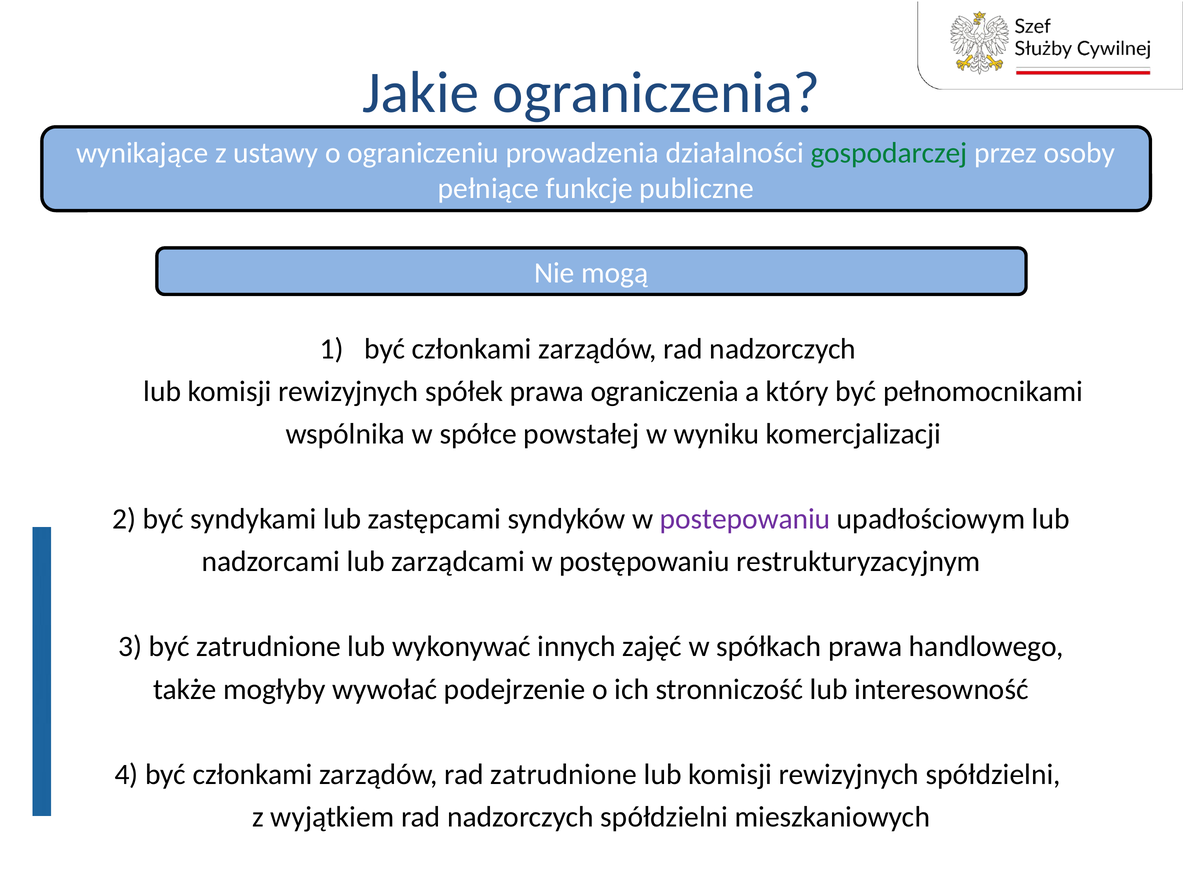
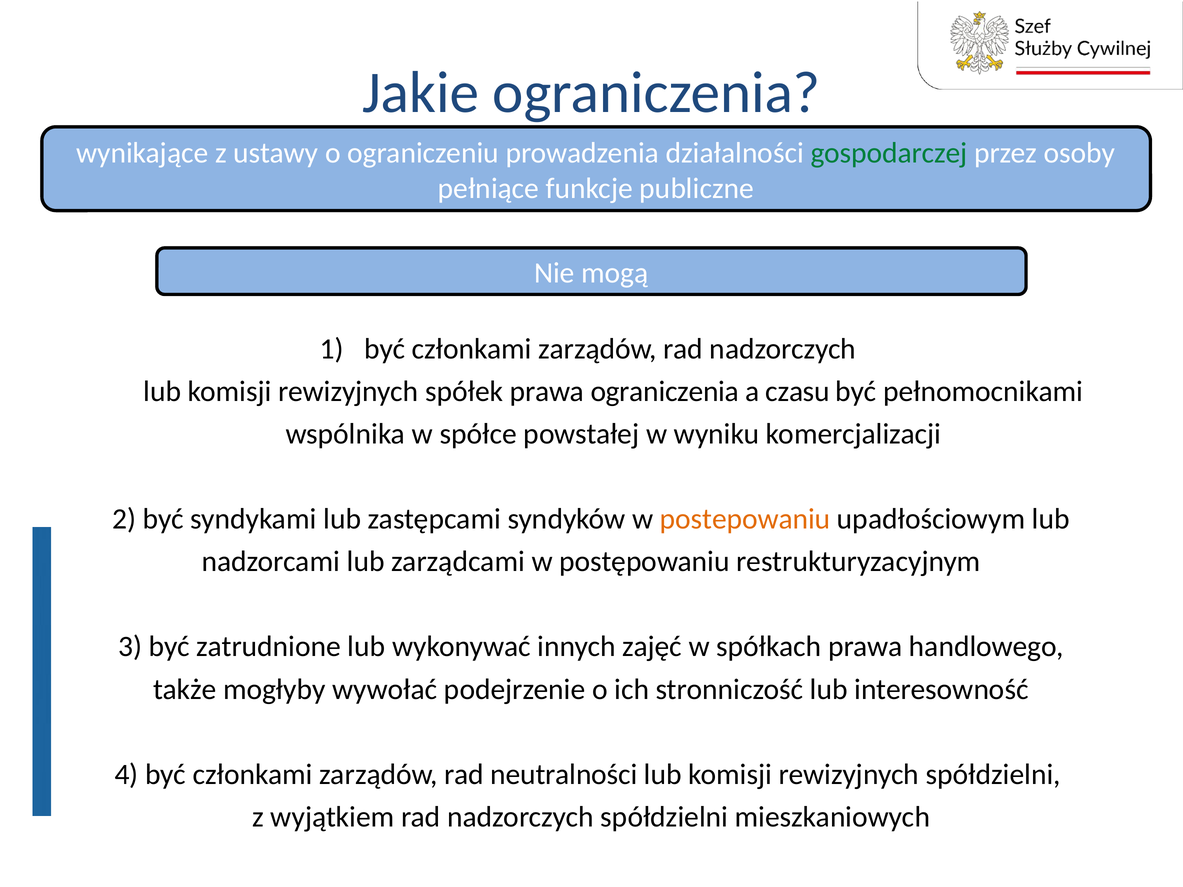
który: który -> czasu
postepowaniu colour: purple -> orange
rad zatrudnione: zatrudnione -> neutralności
